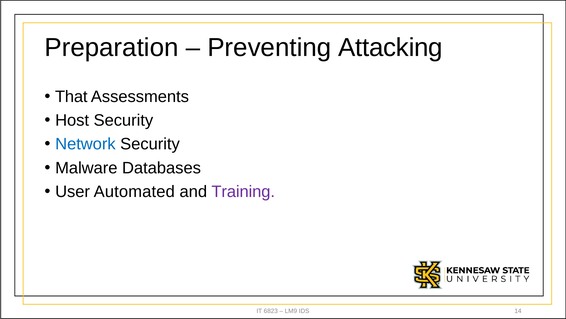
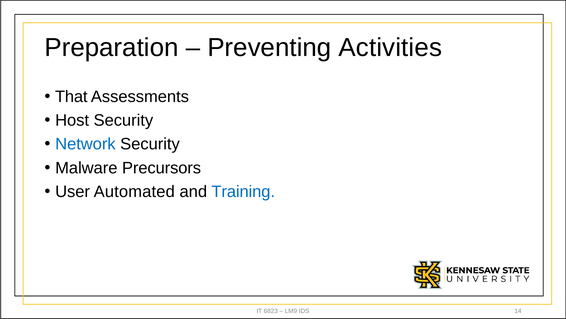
Attacking: Attacking -> Activities
Databases: Databases -> Precursors
Training colour: purple -> blue
